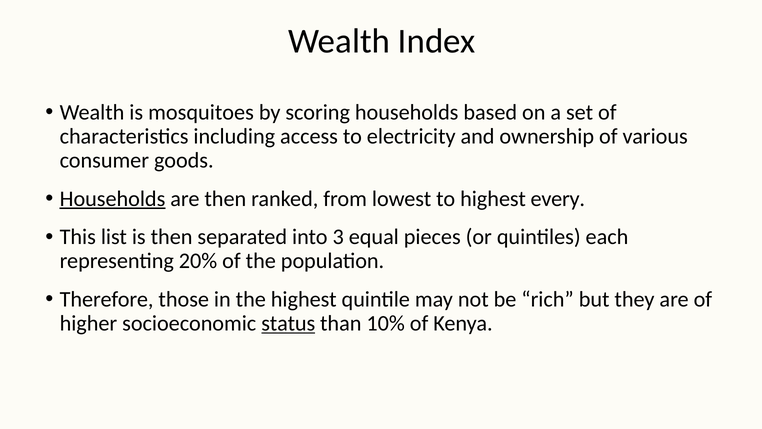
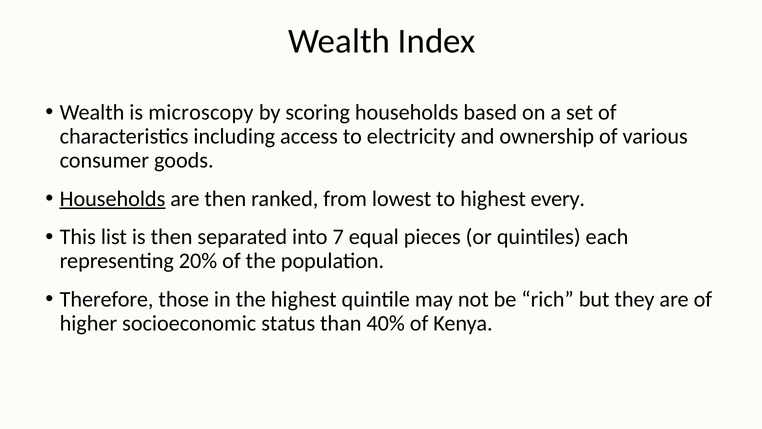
mosquitoes: mosquitoes -> microscopy
3: 3 -> 7
status underline: present -> none
10%: 10% -> 40%
